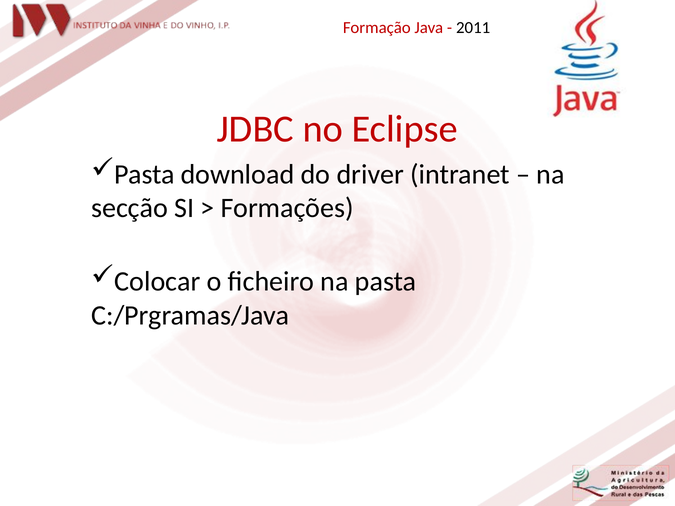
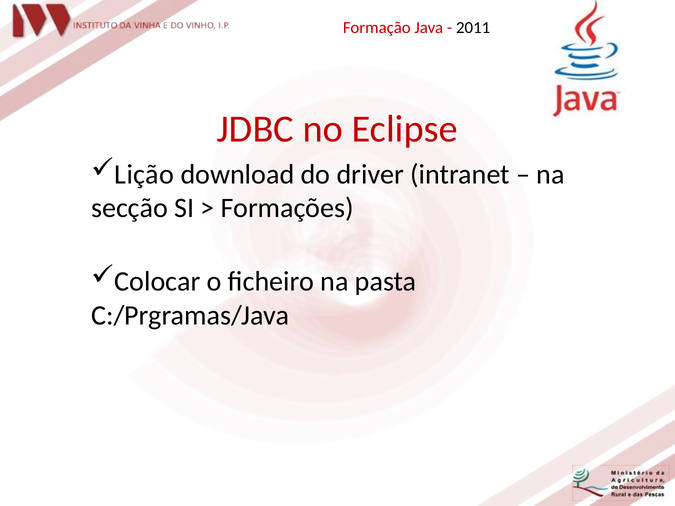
Pasta at (145, 175): Pasta -> Lição
